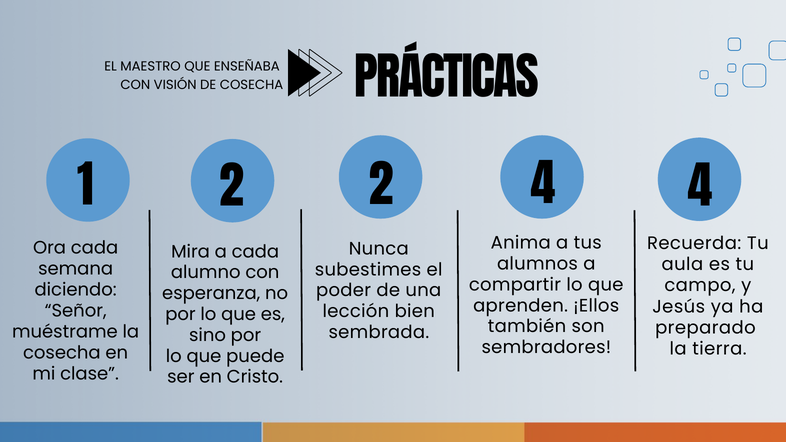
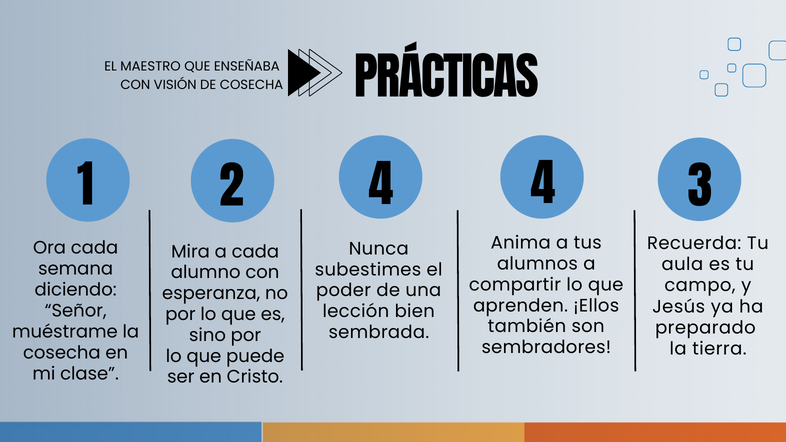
2 2: 2 -> 4
4 4: 4 -> 3
